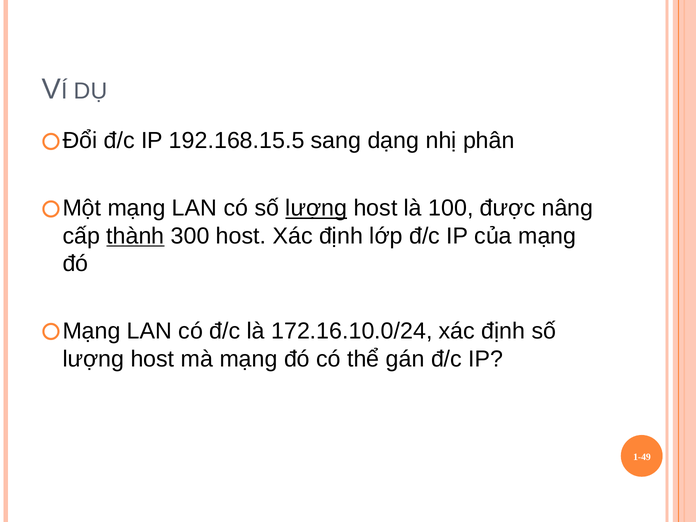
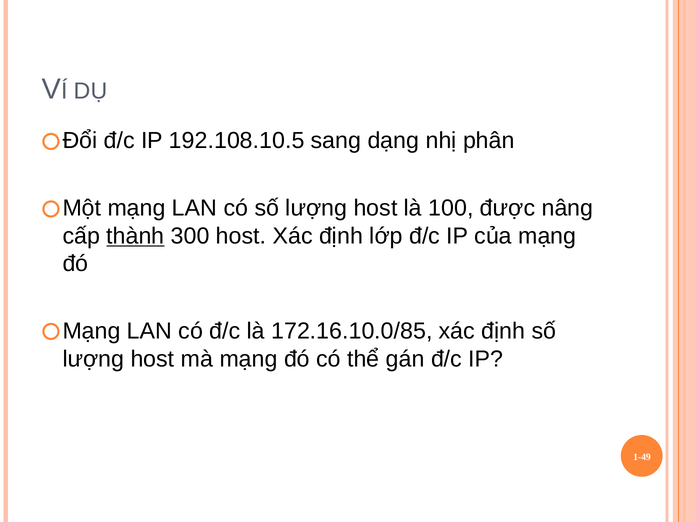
192.168.15.5: 192.168.15.5 -> 192.108.10.5
lượng at (316, 208) underline: present -> none
172.16.10.0/24: 172.16.10.0/24 -> 172.16.10.0/85
